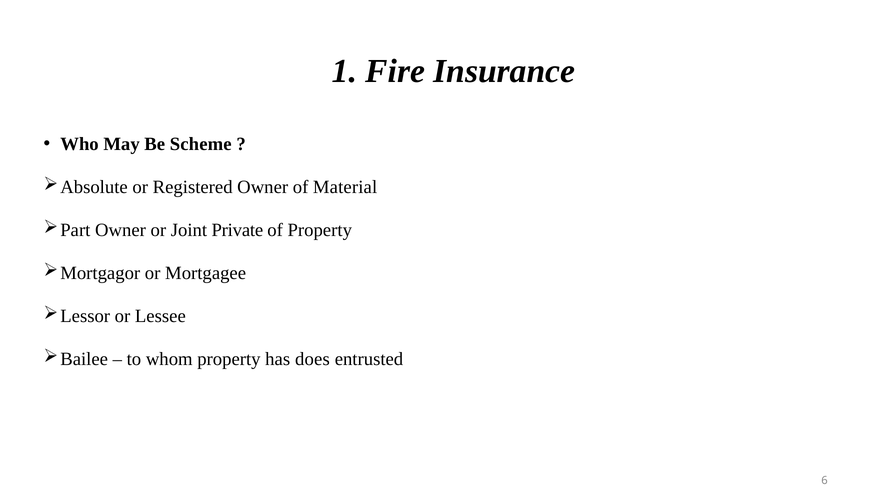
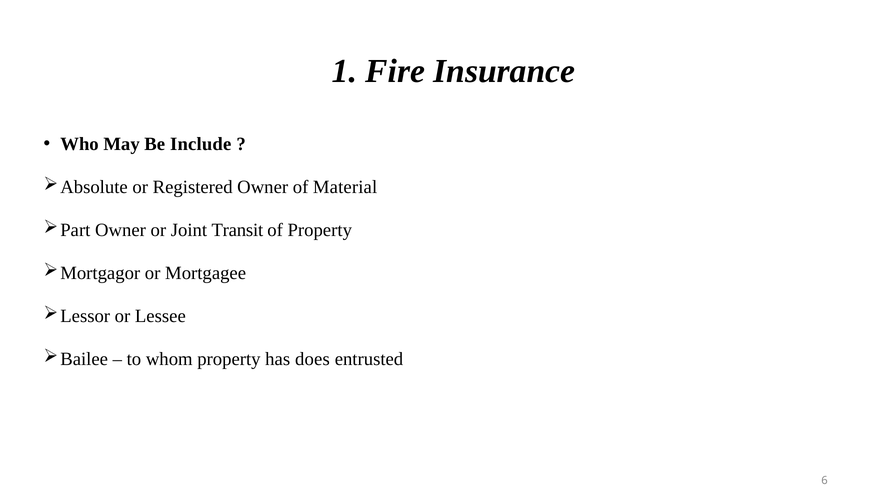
Scheme: Scheme -> Include
Private: Private -> Transit
